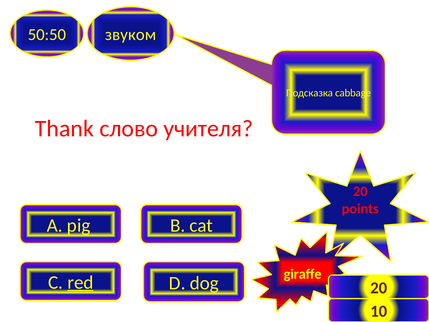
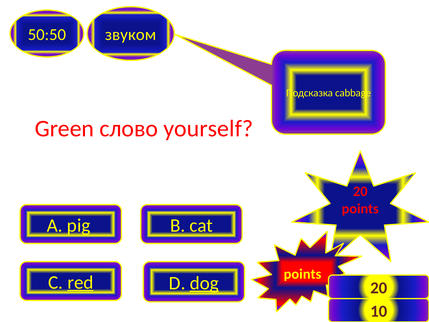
Thank: Thank -> Green
учителя: учителя -> yourself
giraffe at (303, 274): giraffe -> points
dog underline: none -> present
